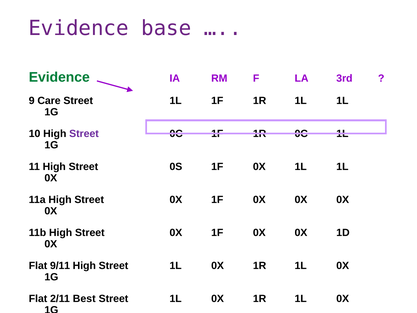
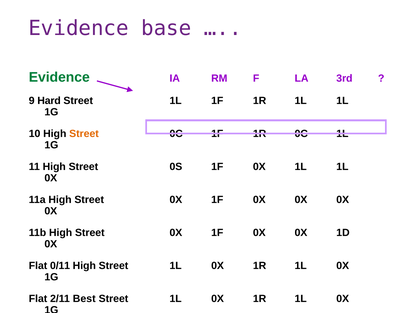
Care: Care -> Hard
Street at (84, 134) colour: purple -> orange
9/11: 9/11 -> 0/11
